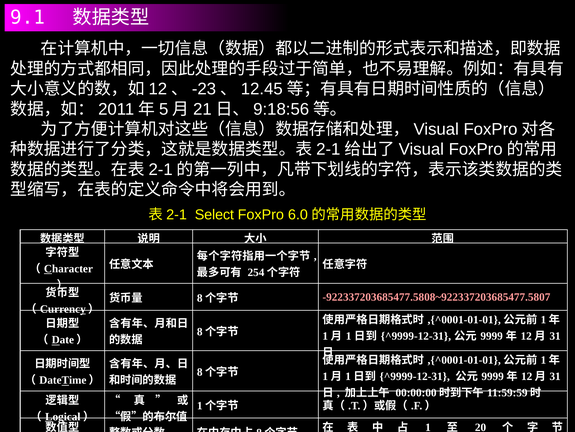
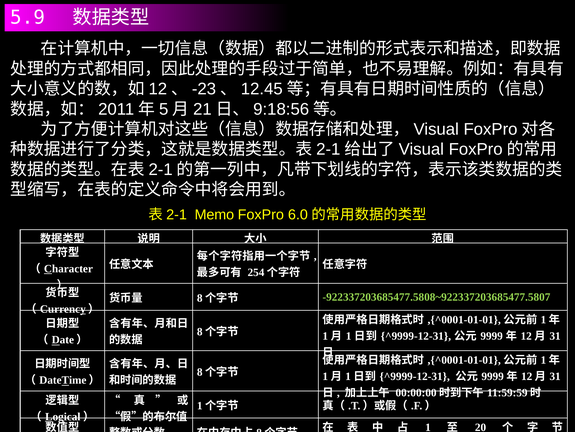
9.1: 9.1 -> 5.9
Select: Select -> Memo
-922337203685477.5808~922337203685477.5807 colour: pink -> light green
